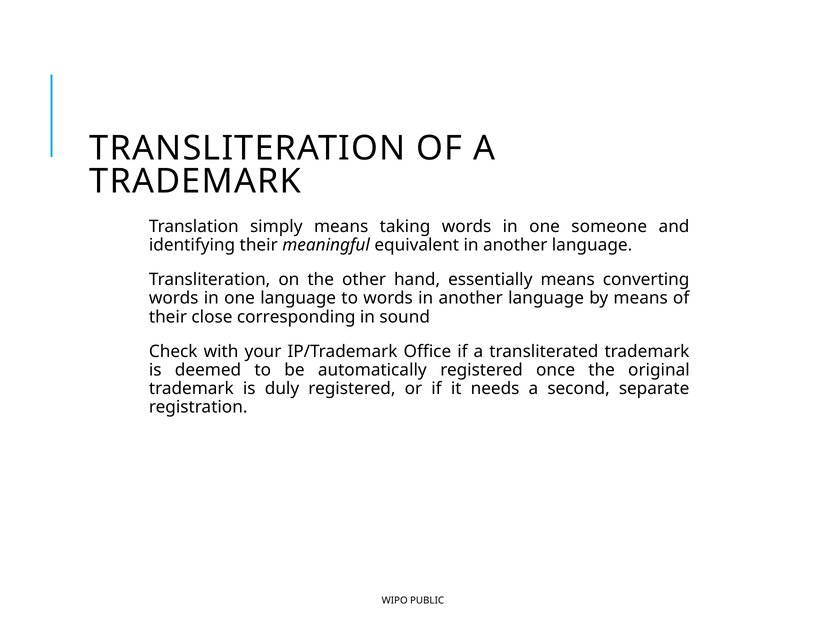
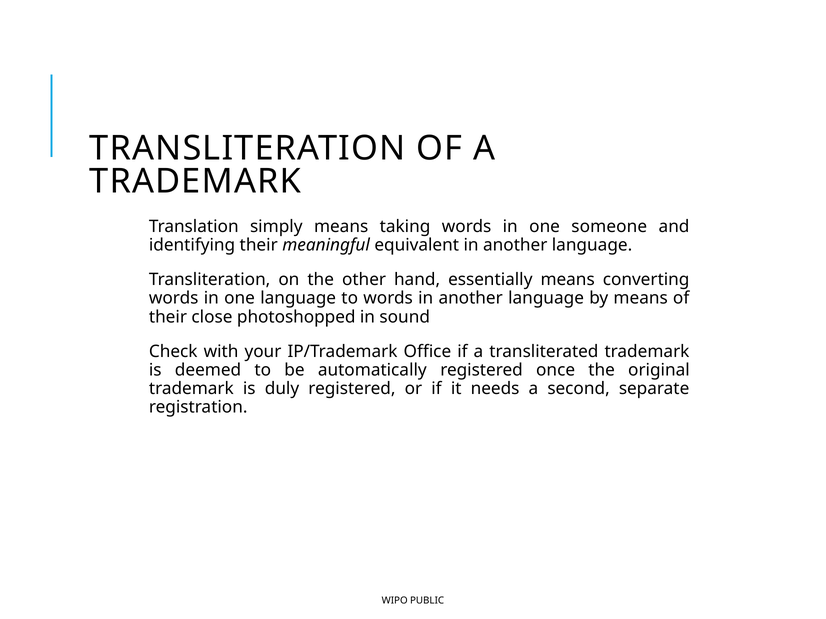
corresponding: corresponding -> photoshopped
